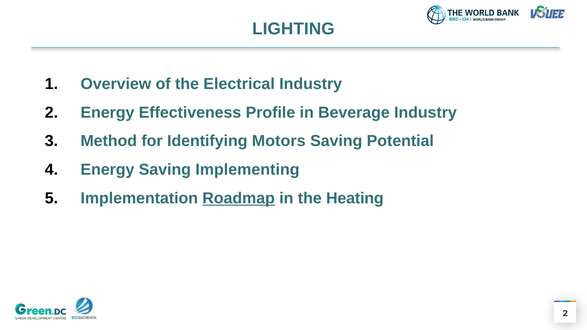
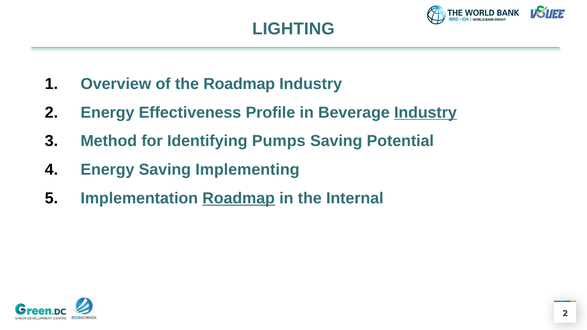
the Electrical: Electrical -> Roadmap
Industry at (425, 113) underline: none -> present
Motors: Motors -> Pumps
Heating: Heating -> Internal
